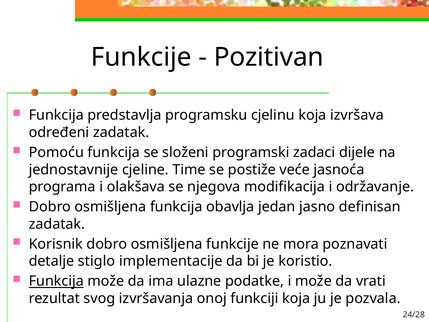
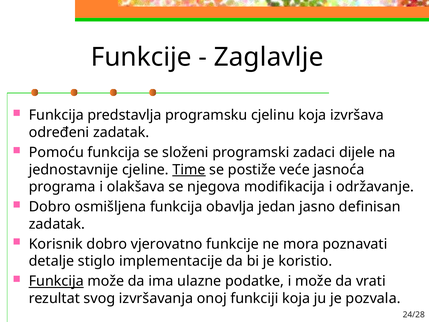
Pozitivan: Pozitivan -> Zaglavlje
Time underline: none -> present
Korisnik dobro osmišljena: osmišljena -> vjerovatno
